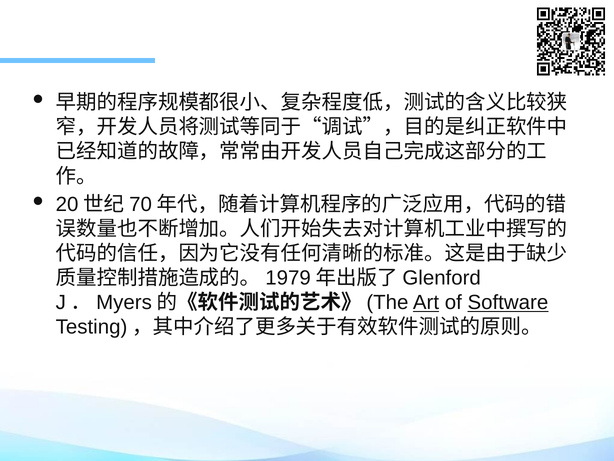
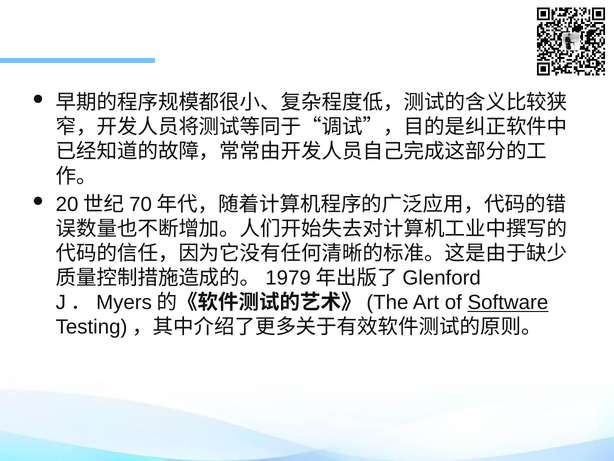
Art underline: present -> none
